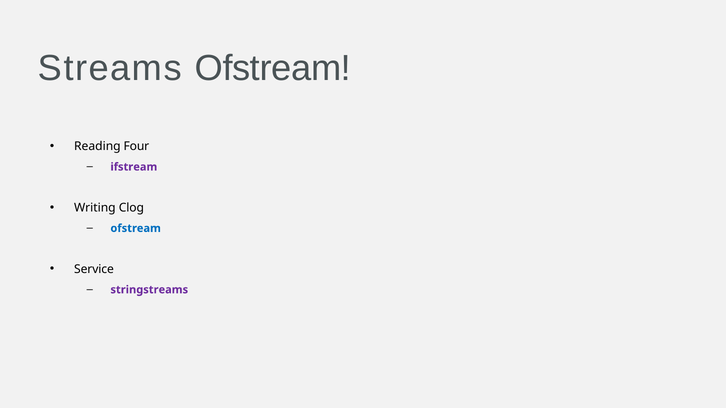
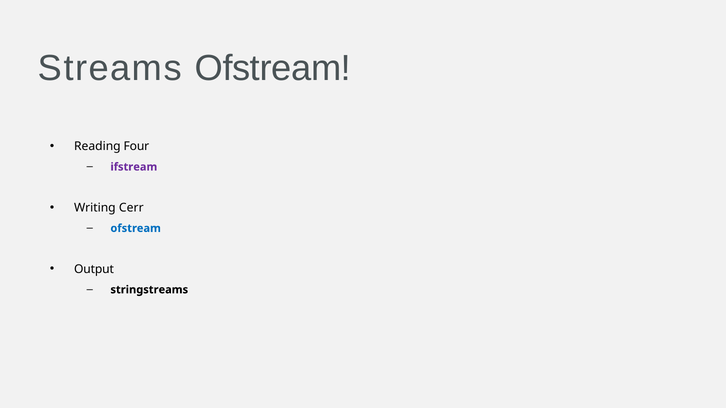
Clog: Clog -> Cerr
Service: Service -> Output
stringstreams colour: purple -> black
